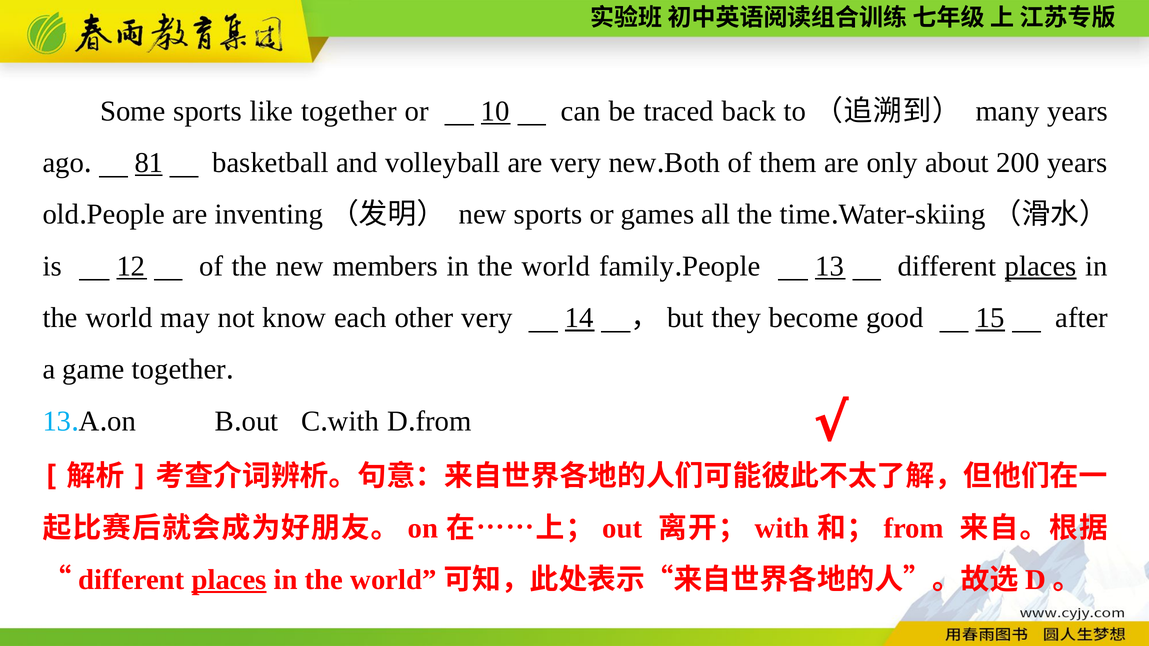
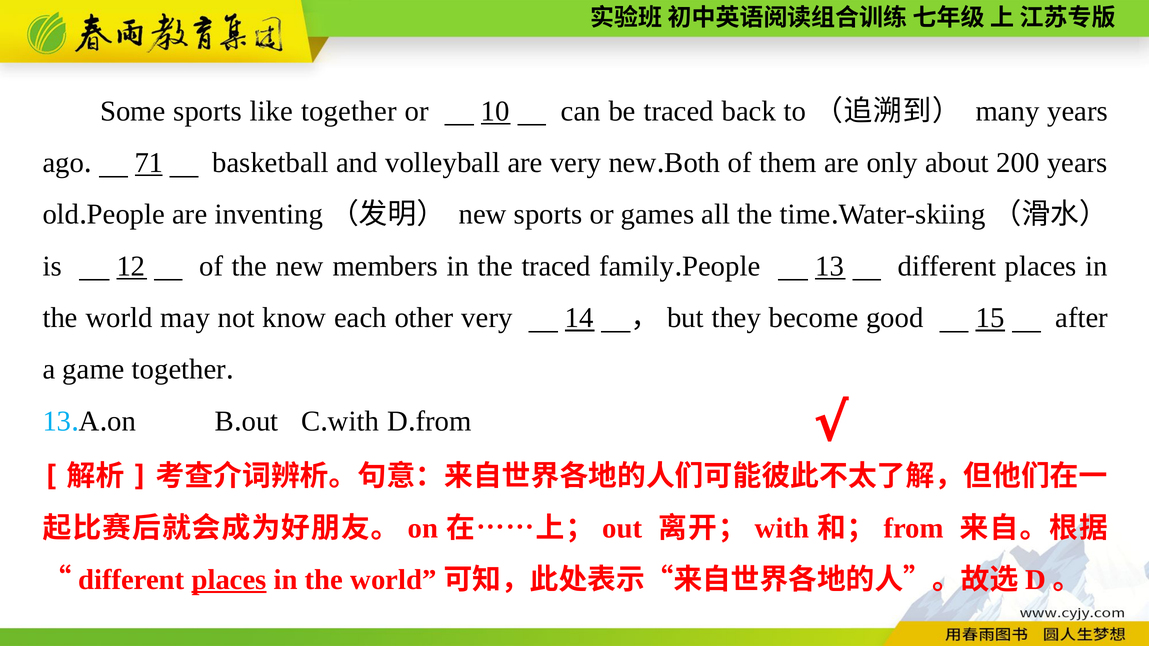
81: 81 -> 71
members in the world: world -> traced
places at (1041, 266) underline: present -> none
